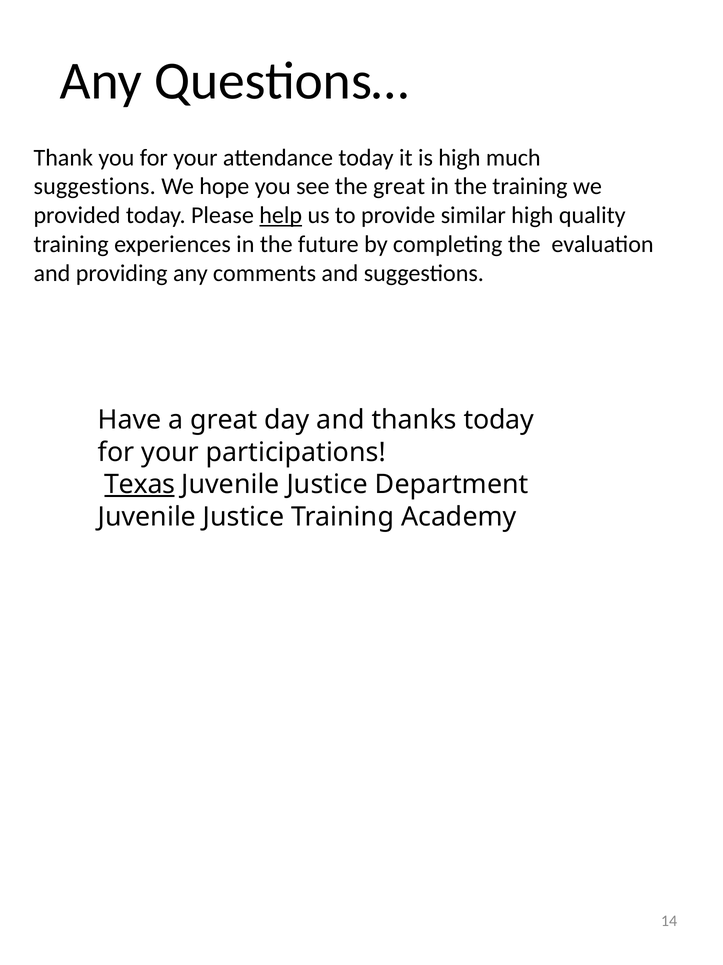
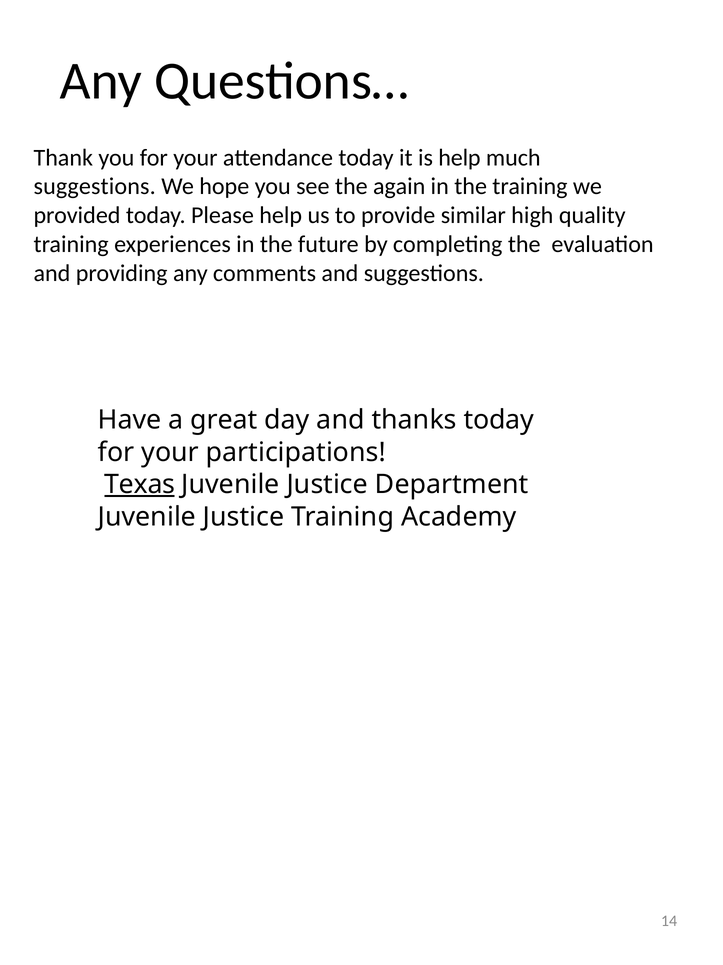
is high: high -> help
the great: great -> again
help at (281, 215) underline: present -> none
